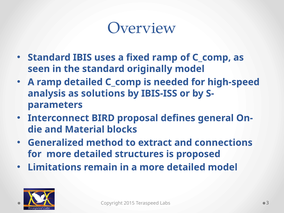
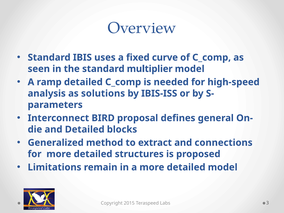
fixed ramp: ramp -> curve
originally: originally -> multiplier
and Material: Material -> Detailed
